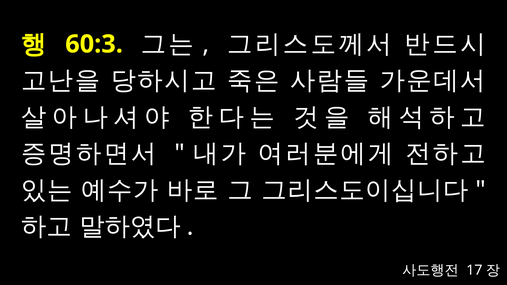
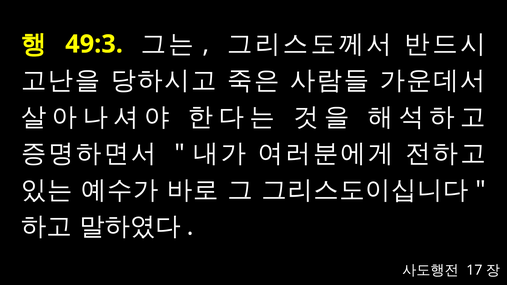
60:3: 60:3 -> 49:3
